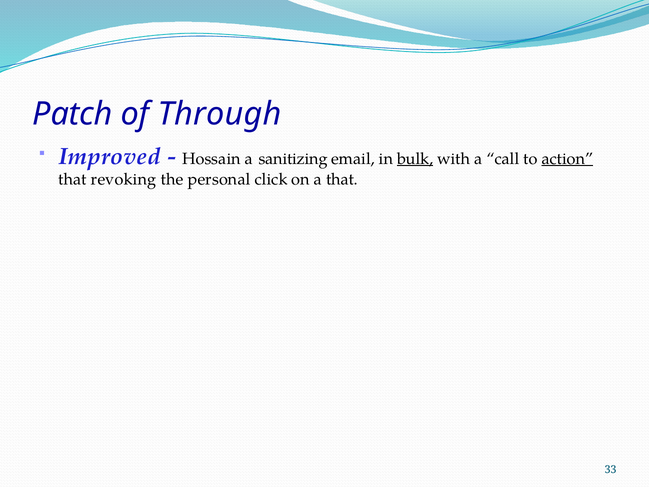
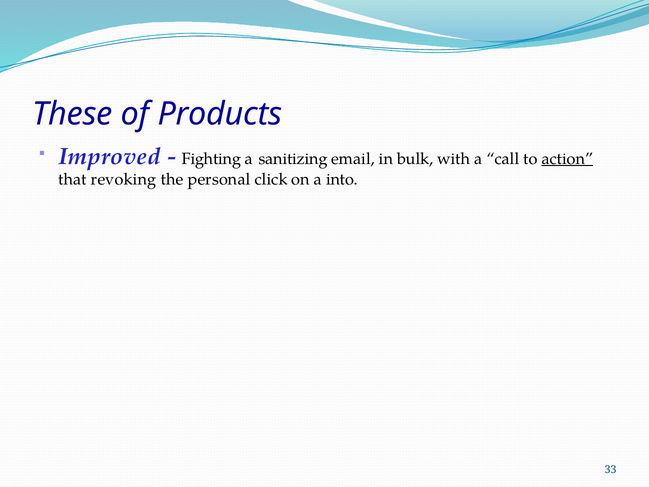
Patch: Patch -> These
Through: Through -> Products
Hossain: Hossain -> Fighting
bulk underline: present -> none
a that: that -> into
